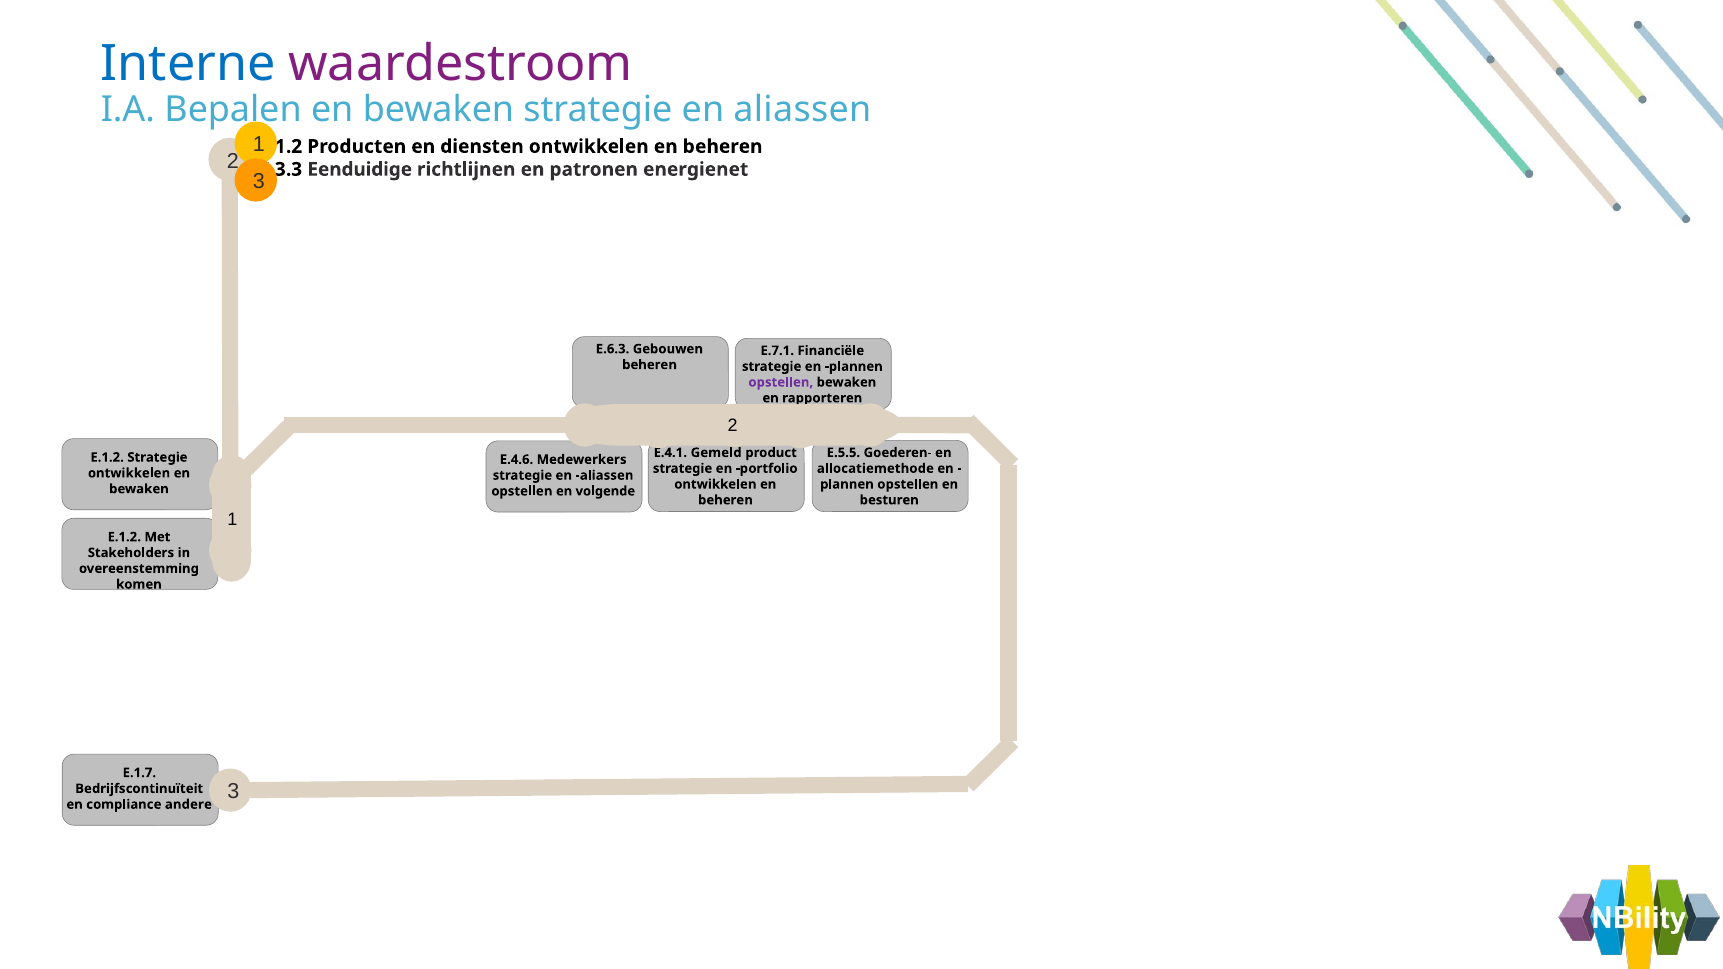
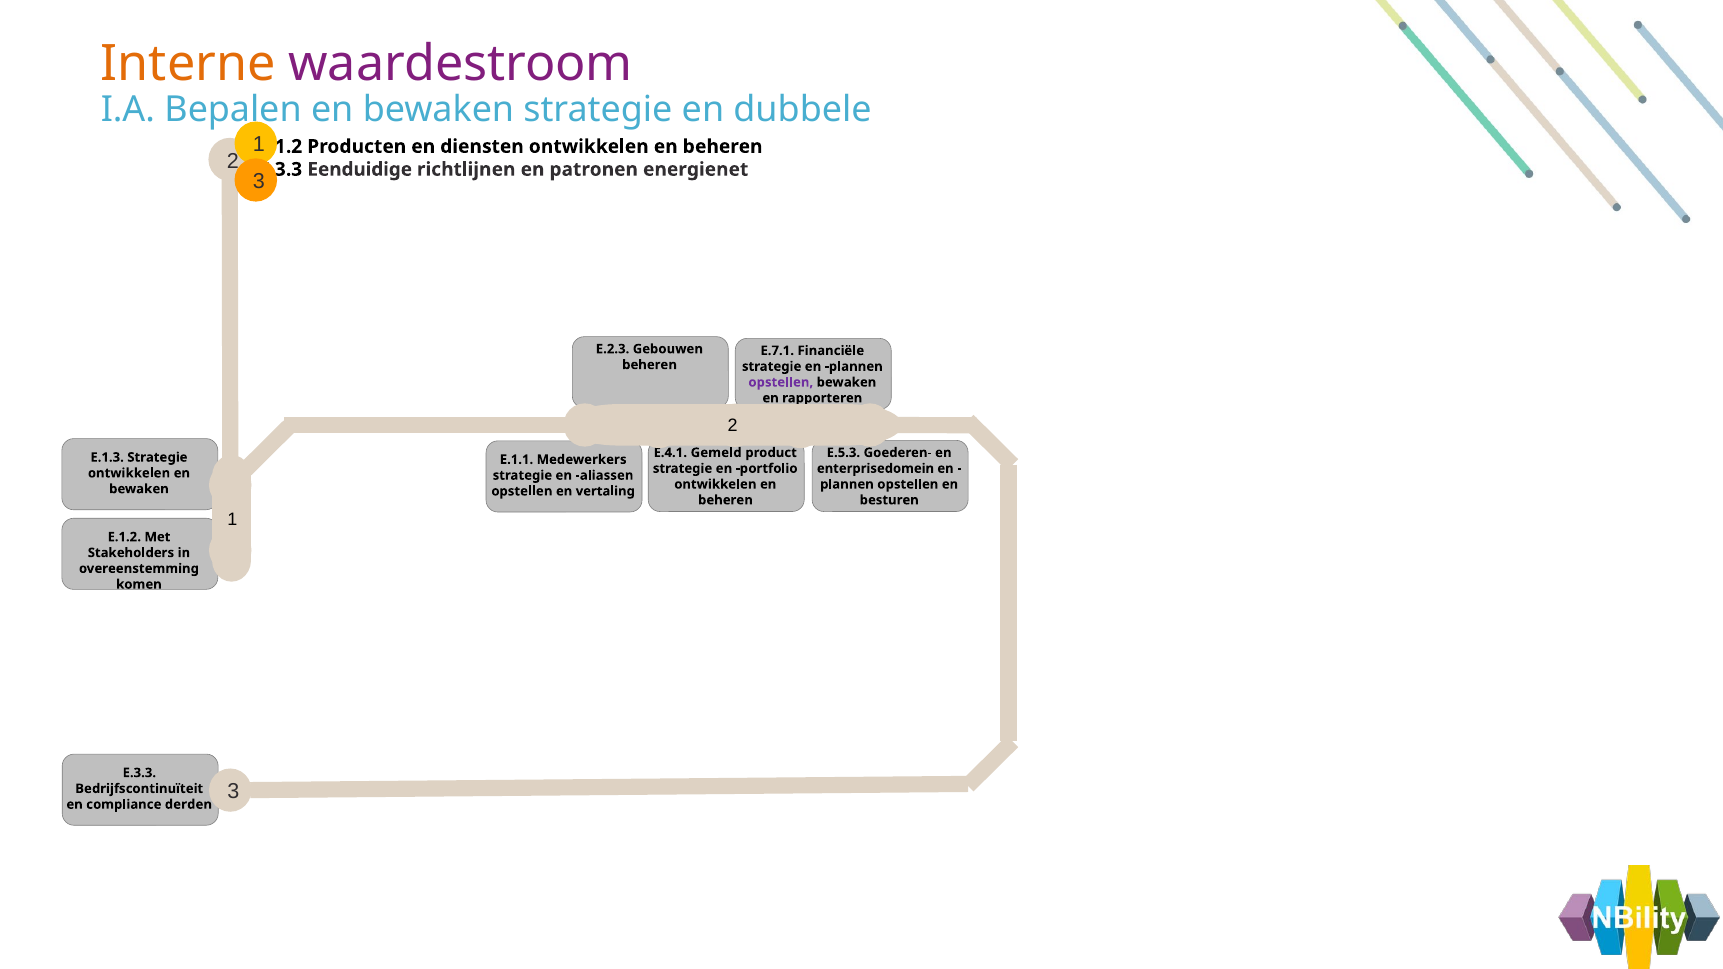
Interne colour: blue -> orange
bewaken strategie en aliassen: aliassen -> dubbele
E.6.3: E.6.3 -> E.2.3
E.5.5: E.5.5 -> E.5.3
E.1.2 at (107, 457): E.1.2 -> E.1.3
E.4.6: E.4.6 -> E.1.1
allocatiemethode: allocatiemethode -> enterprisedomein
volgende: volgende -> vertaling
E.1.7: E.1.7 -> E.3.3
andere: andere -> derden
